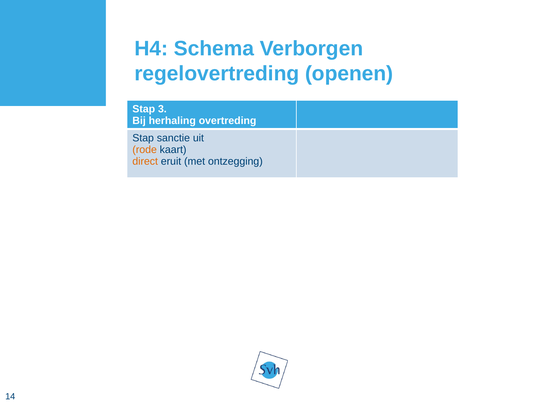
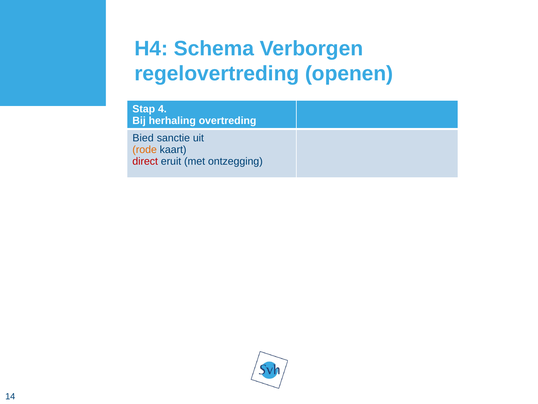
3: 3 -> 4
Stap at (143, 138): Stap -> Bied
direct colour: orange -> red
